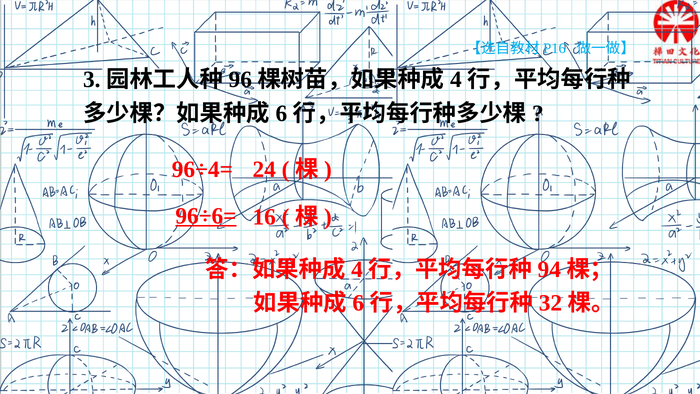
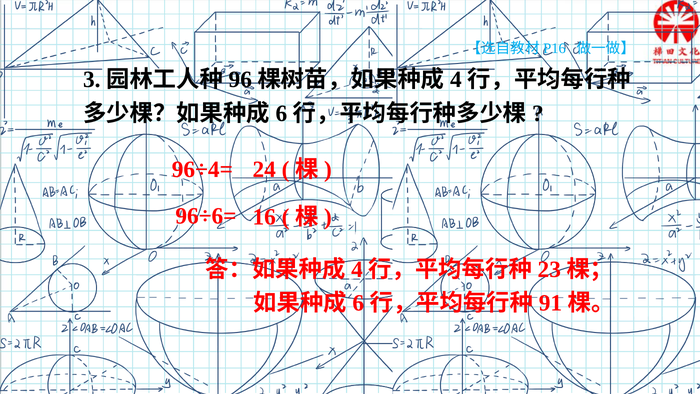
96÷6= underline: present -> none
94: 94 -> 23
32: 32 -> 91
